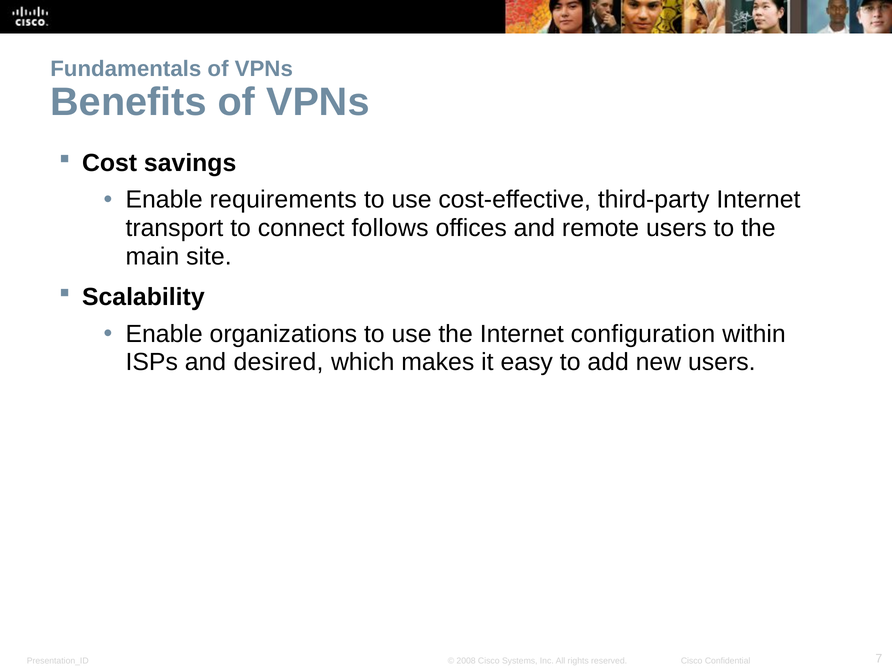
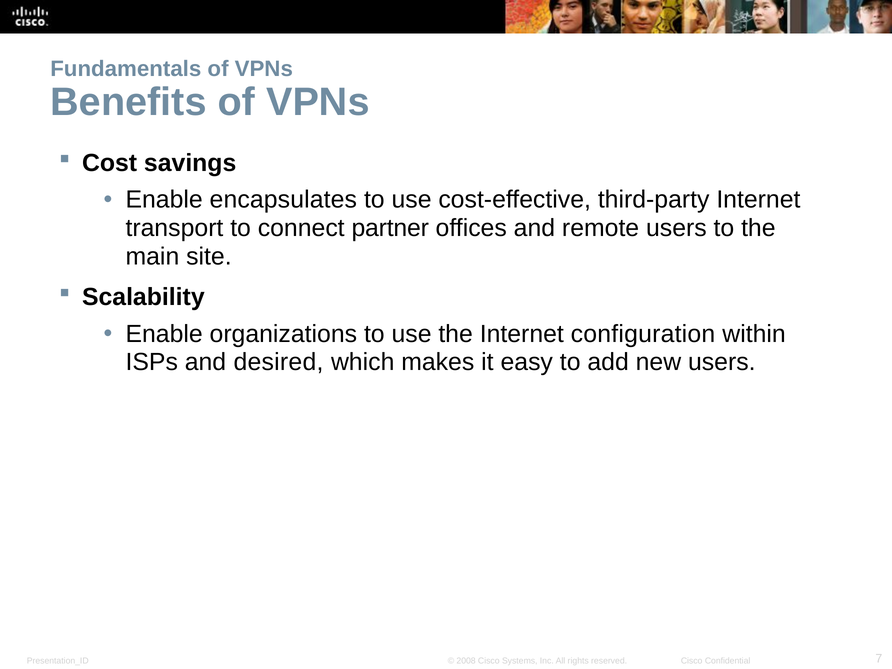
requirements: requirements -> encapsulates
follows: follows -> partner
